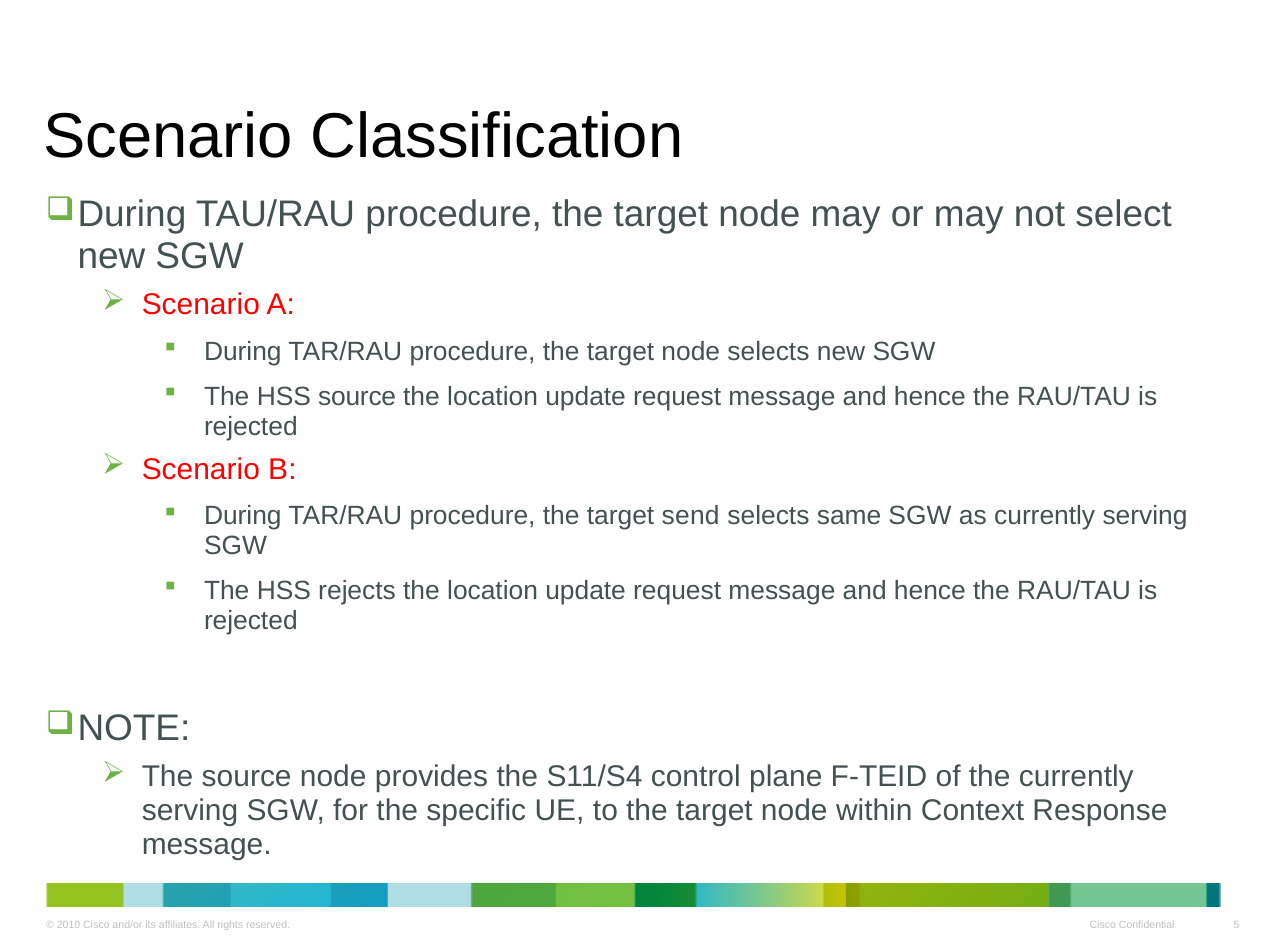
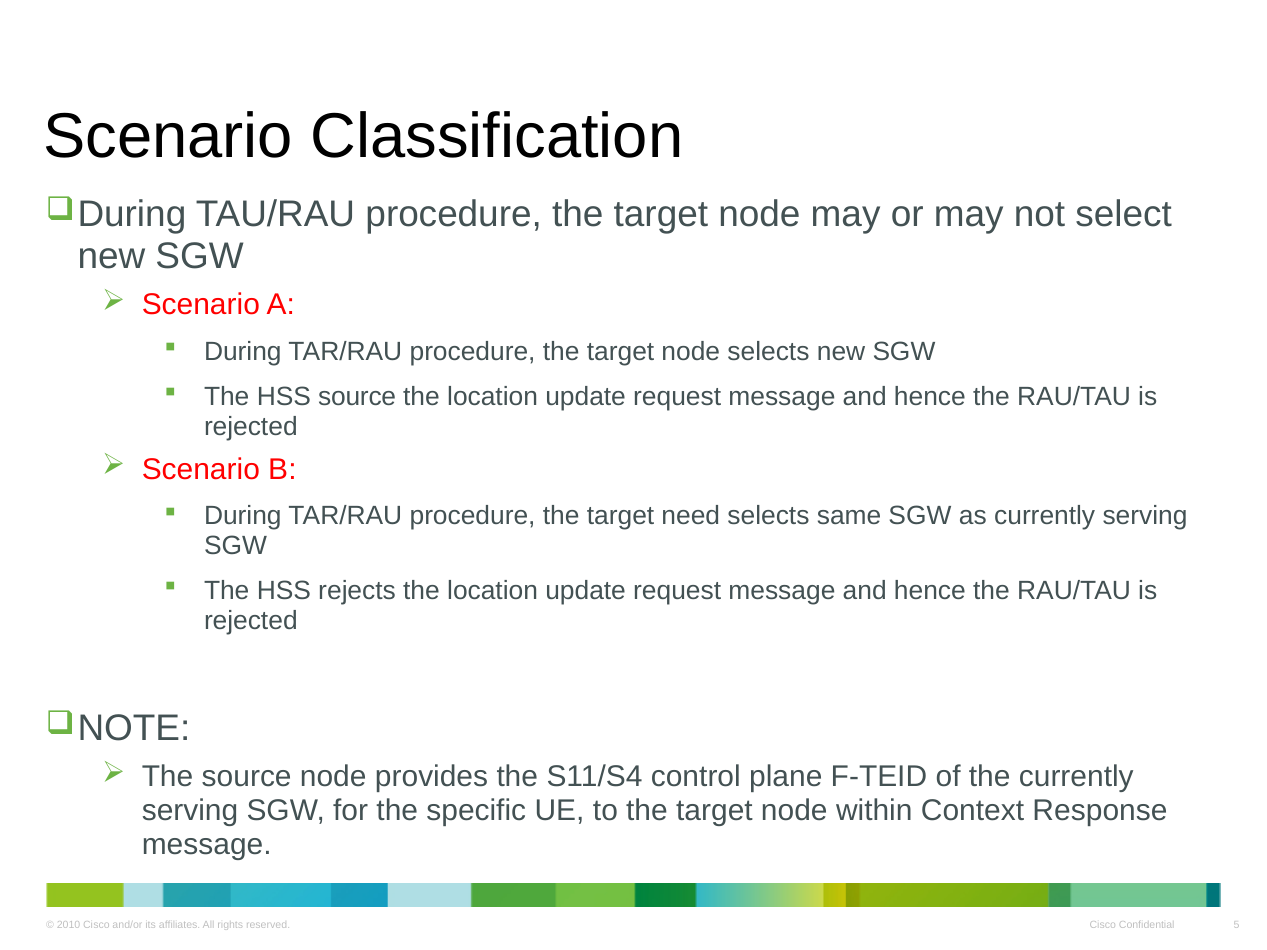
send: send -> need
